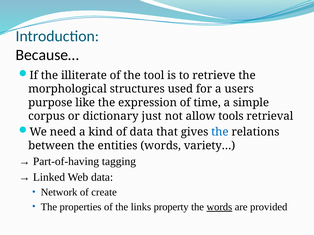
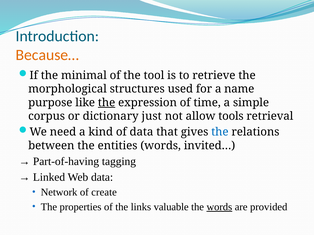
Because… colour: black -> orange
illiterate: illiterate -> minimal
users: users -> name
the at (107, 103) underline: none -> present
variety…: variety… -> invited…
property: property -> valuable
